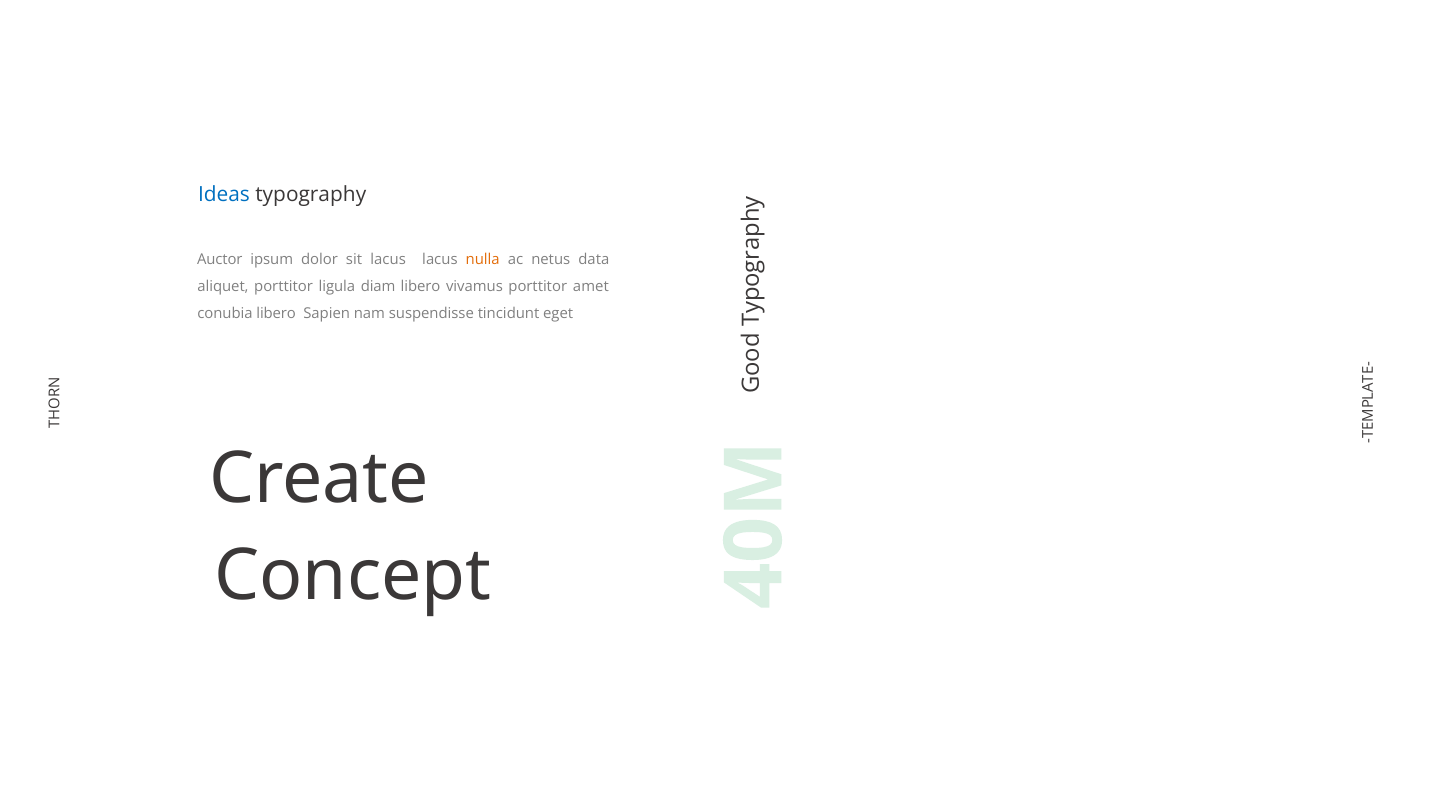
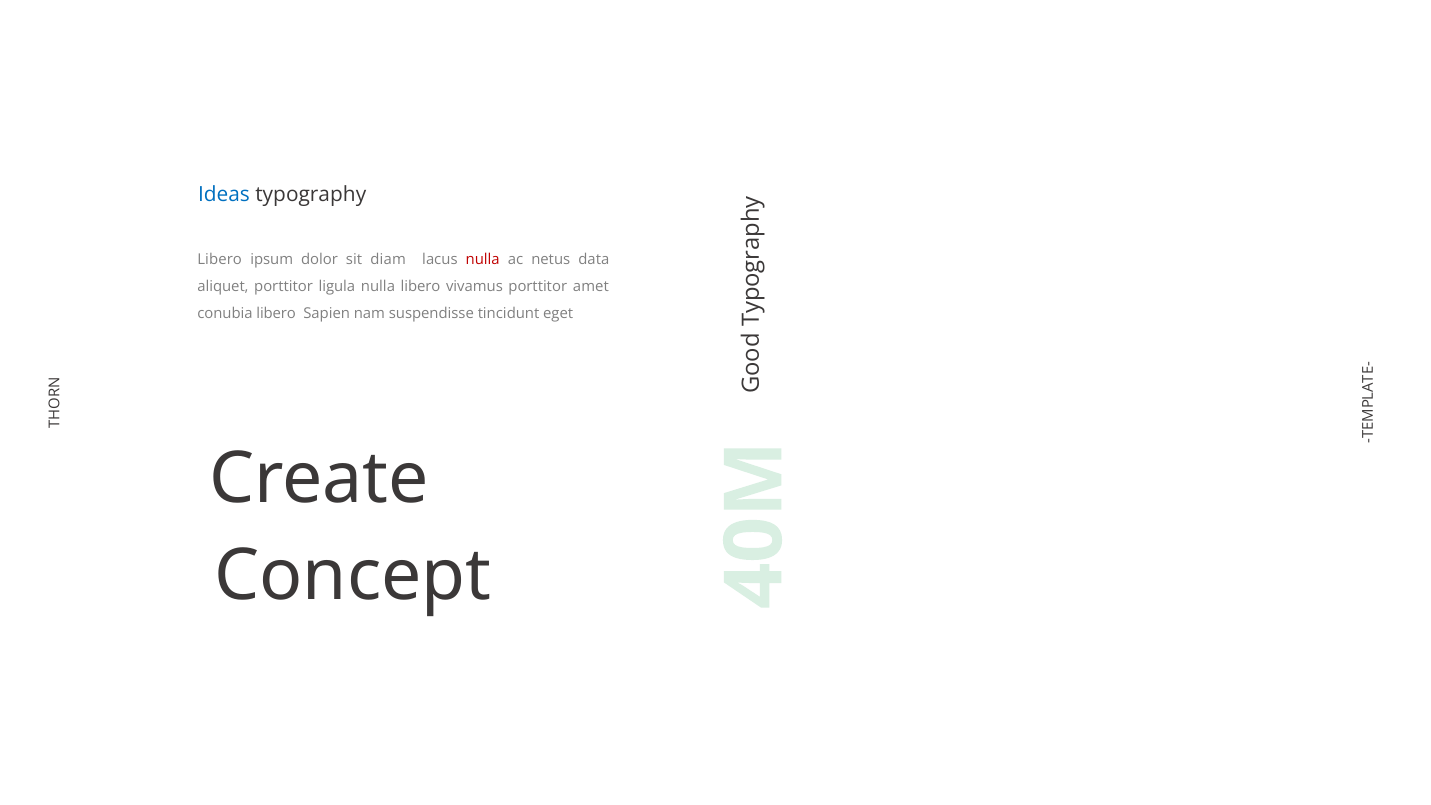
Auctor at (220, 260): Auctor -> Libero
sit lacus: lacus -> diam
nulla at (483, 260) colour: orange -> red
ligula diam: diam -> nulla
